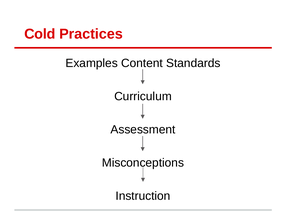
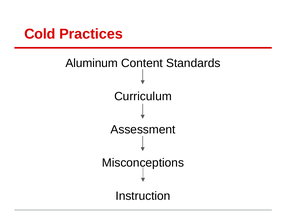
Examples: Examples -> Aluminum
